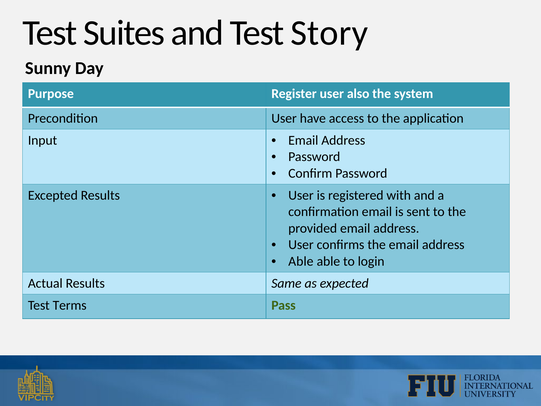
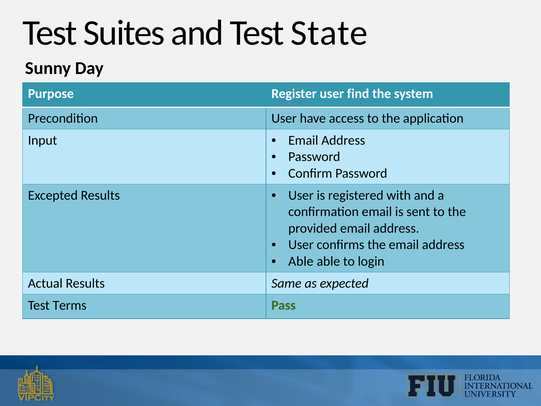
Story: Story -> State
also: also -> find
